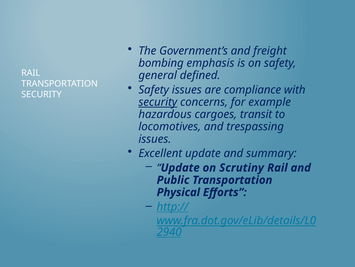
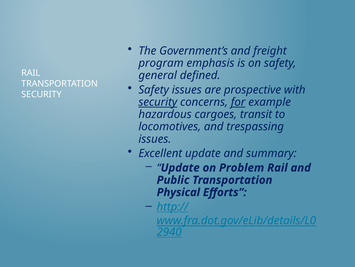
bombing: bombing -> program
compliance: compliance -> prospective
for underline: none -> present
Scrutiny: Scrutiny -> Problem
